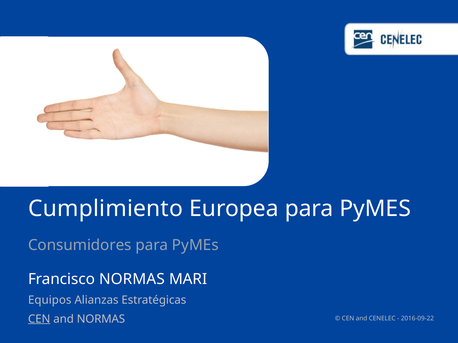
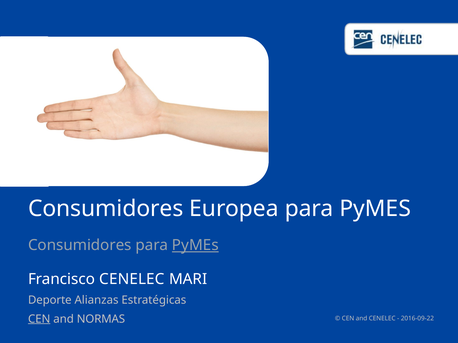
Cumplimiento at (106, 209): Cumplimiento -> Consumidores
PyMEs at (195, 246) underline: none -> present
Francisco NORMAS: NORMAS -> CENELEC
Equipos: Equipos -> Deporte
